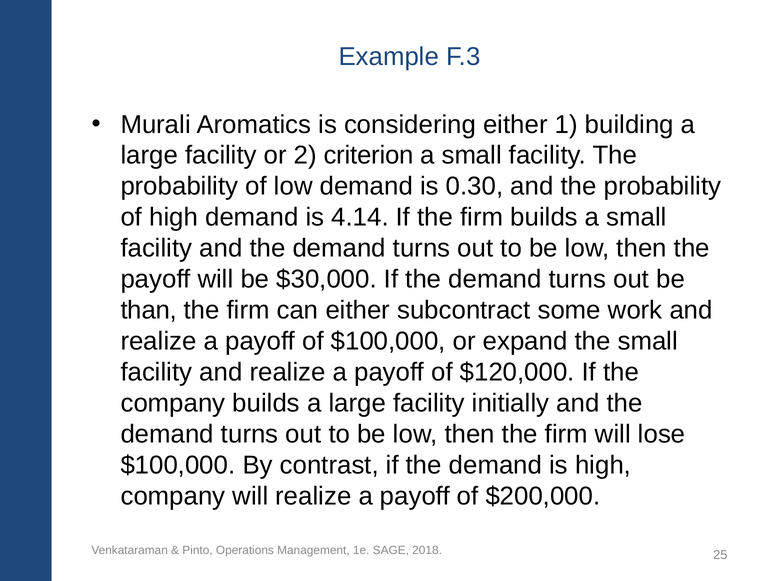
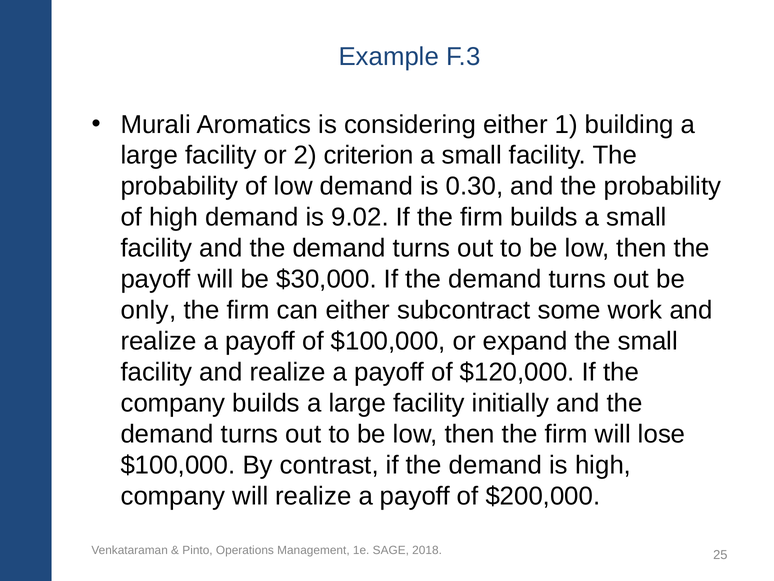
4.14: 4.14 -> 9.02
than: than -> only
